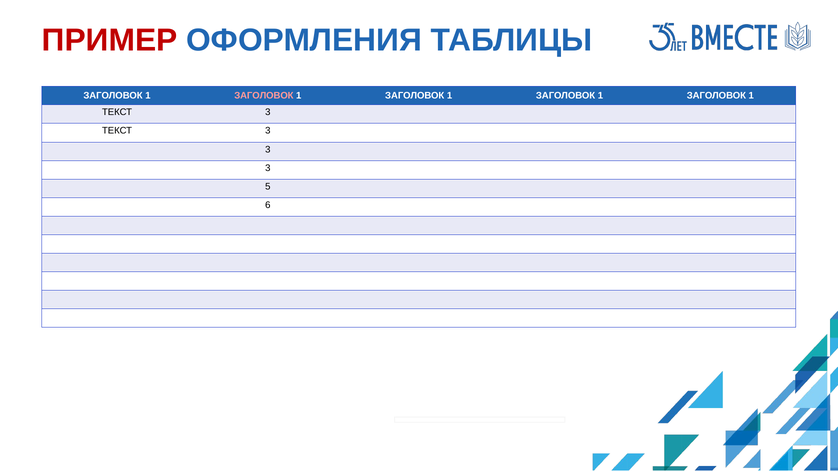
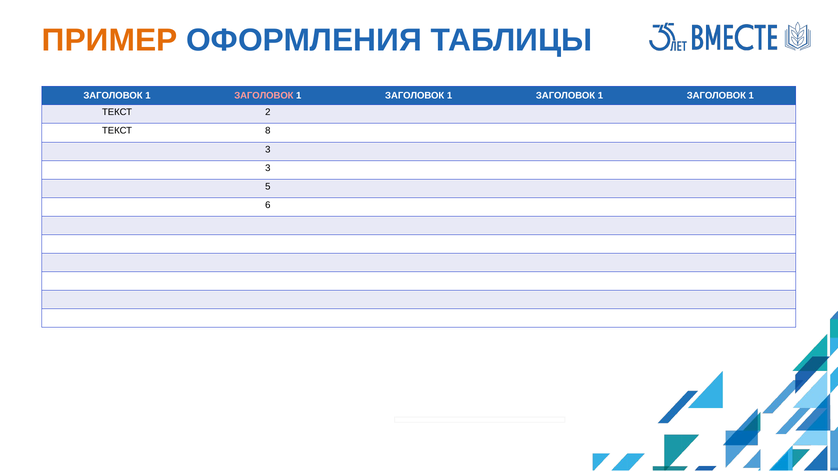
ПРИМЕР colour: red -> orange
3 at (268, 112): 3 -> 2
3 at (268, 131): 3 -> 8
